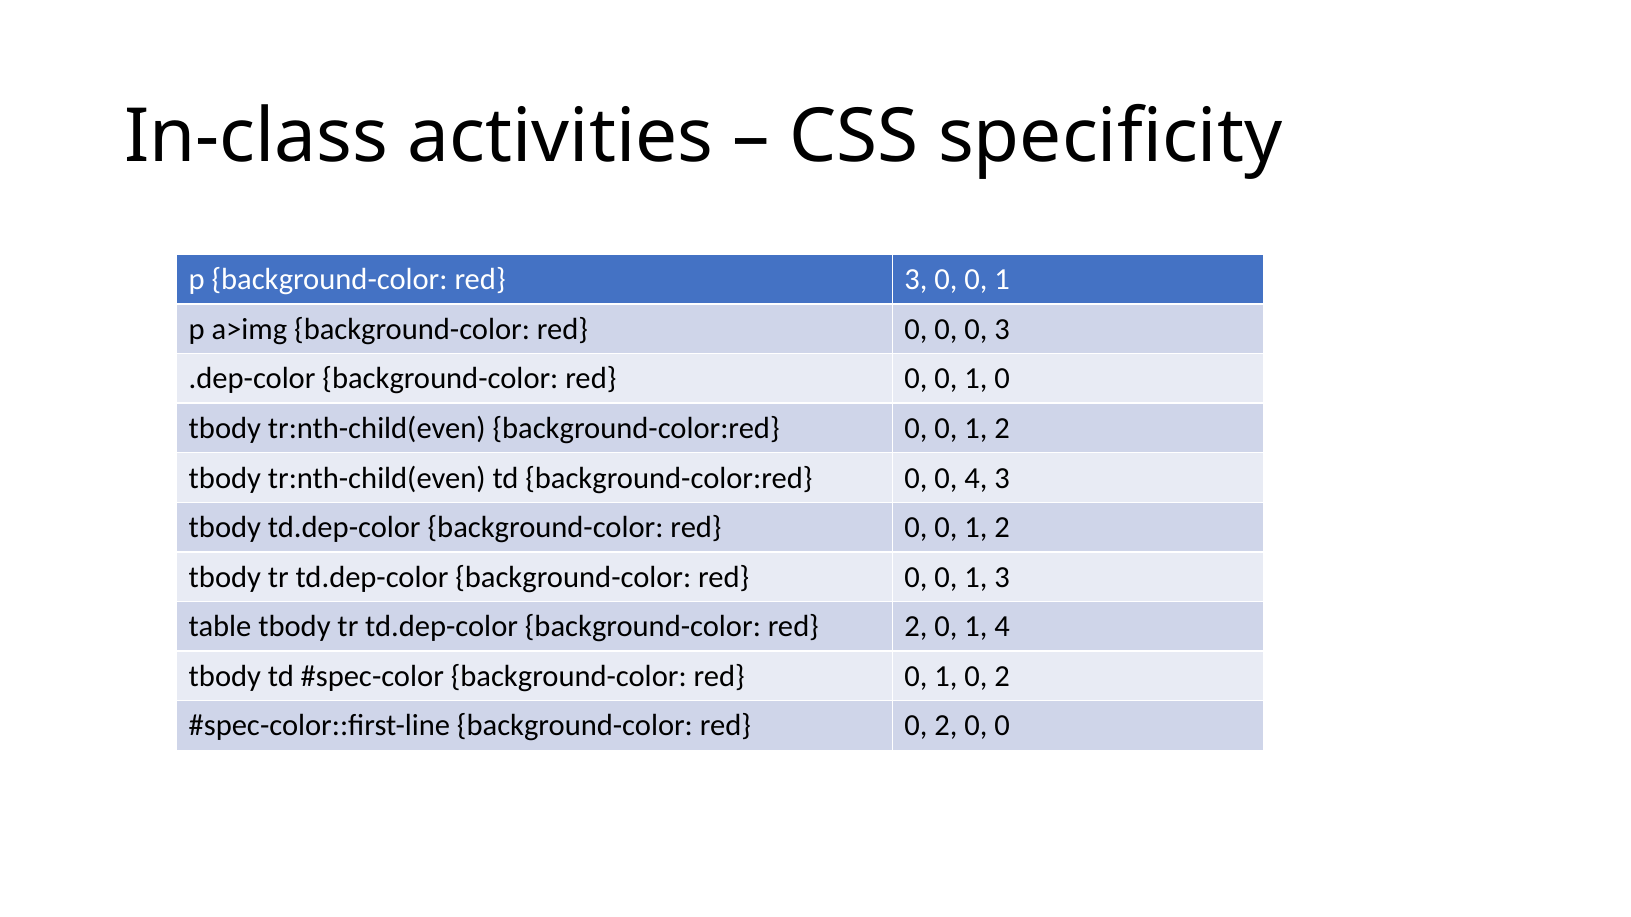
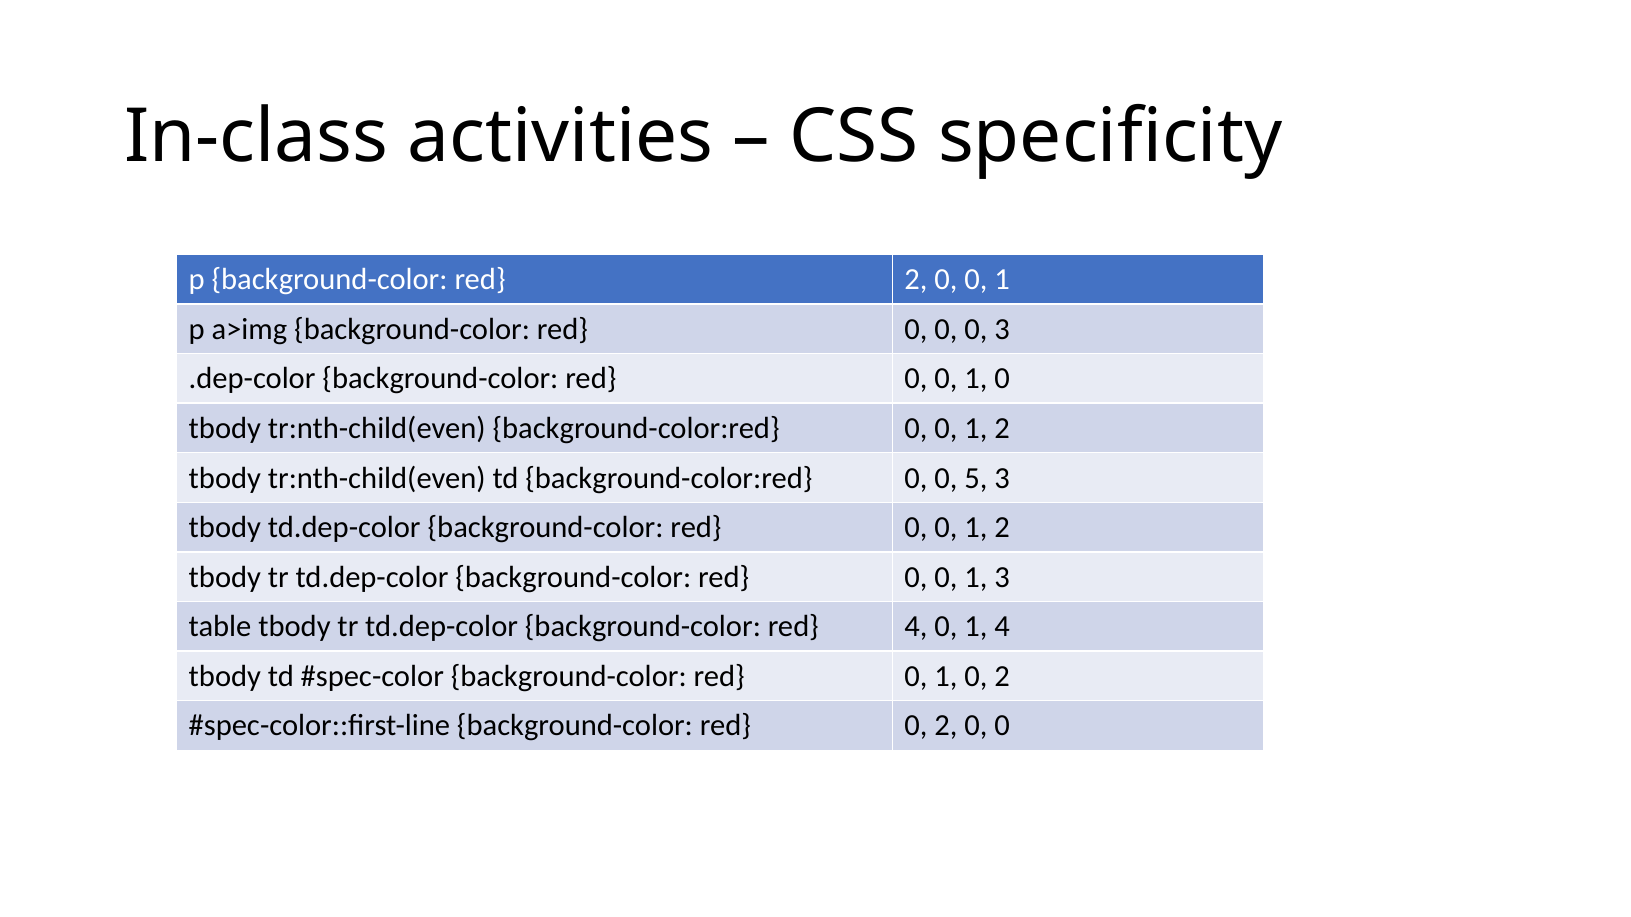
red 3: 3 -> 2
0 4: 4 -> 5
red 2: 2 -> 4
